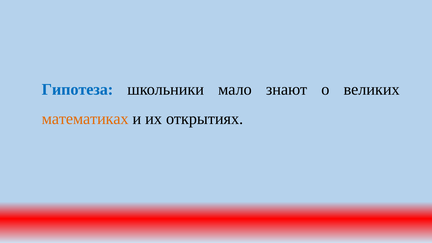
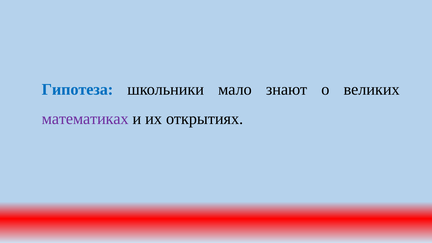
математиках colour: orange -> purple
